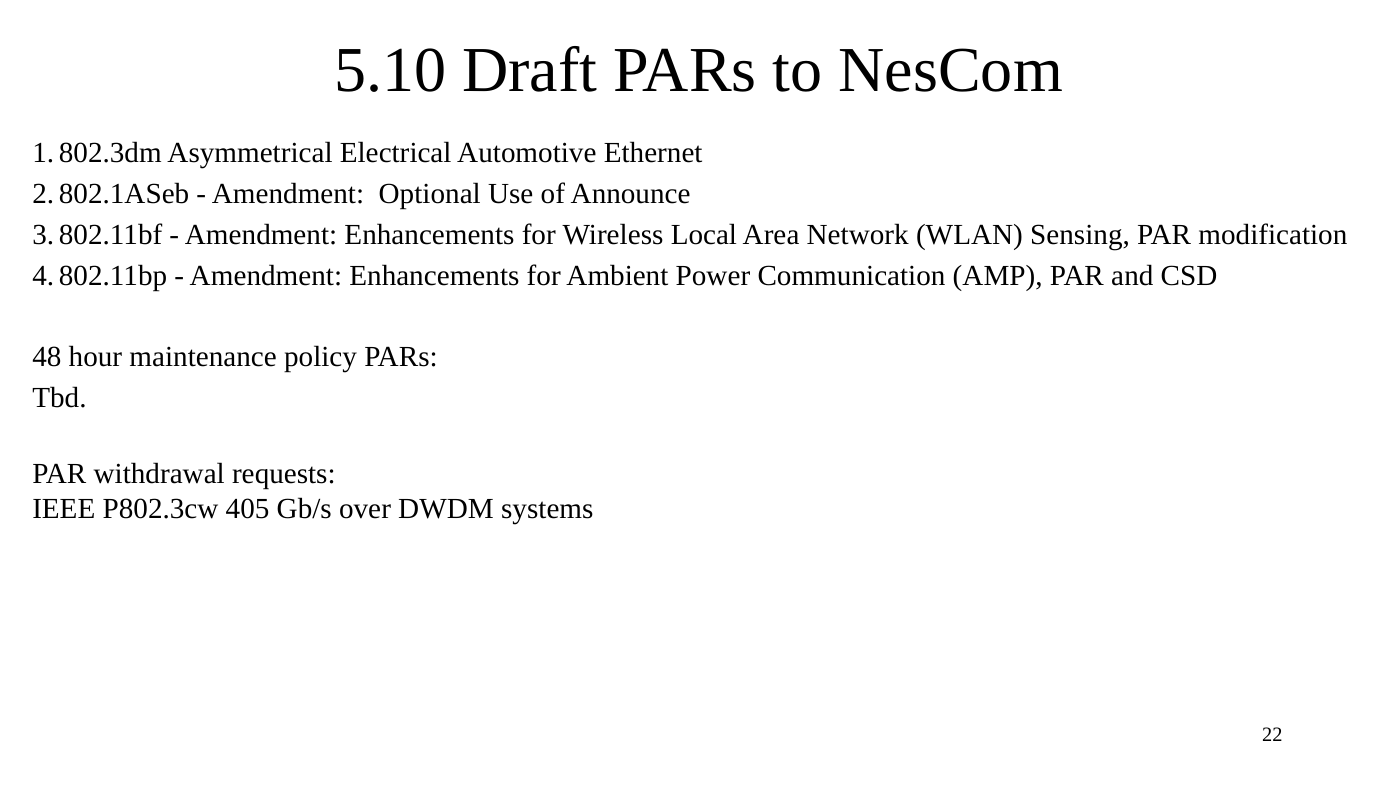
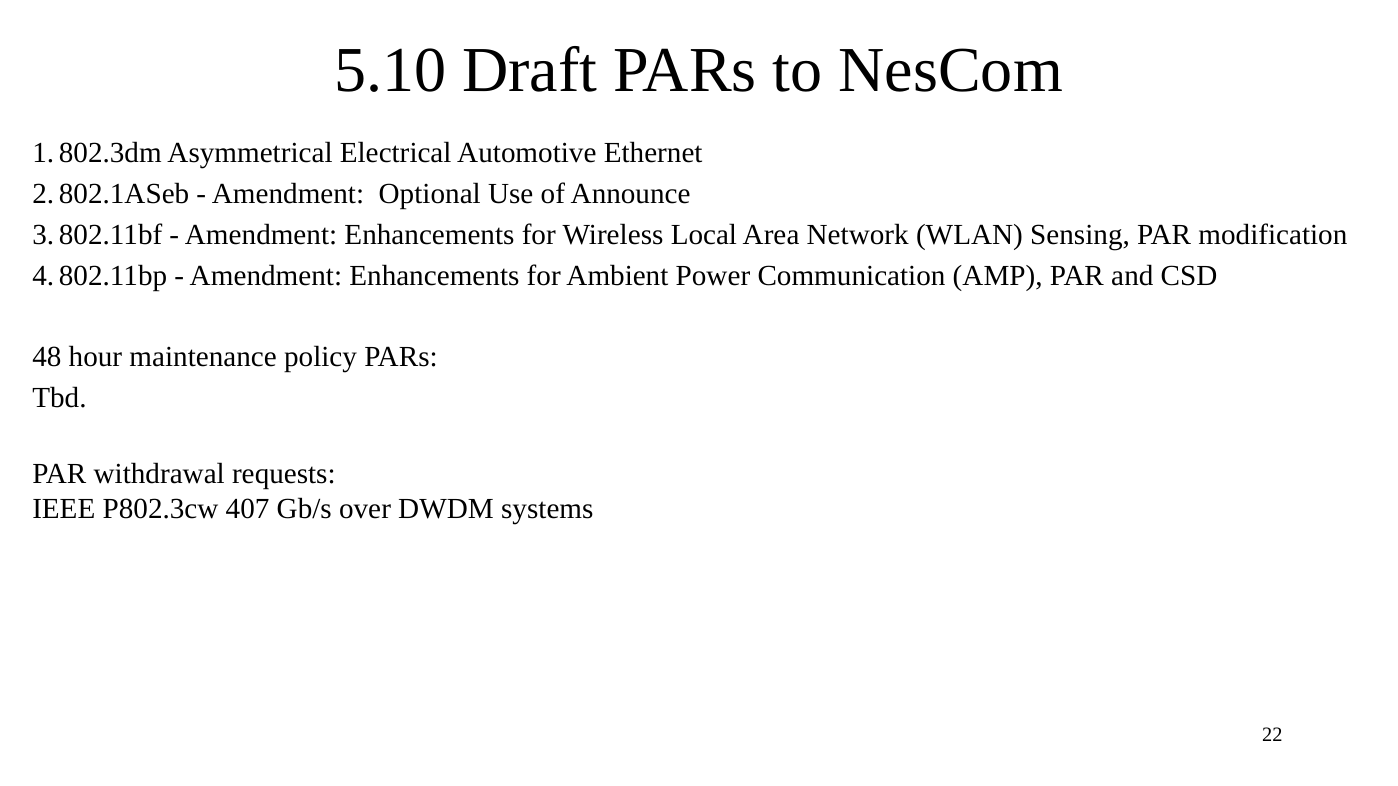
405: 405 -> 407
